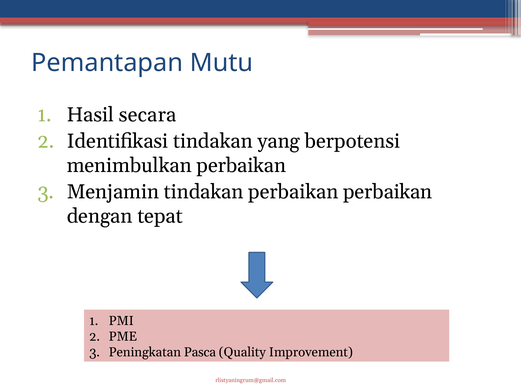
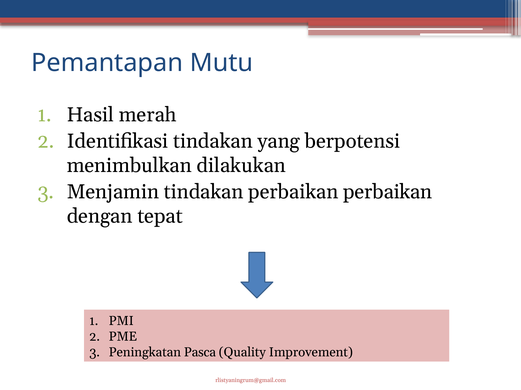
secara: secara -> merah
menimbulkan perbaikan: perbaikan -> dilakukan
